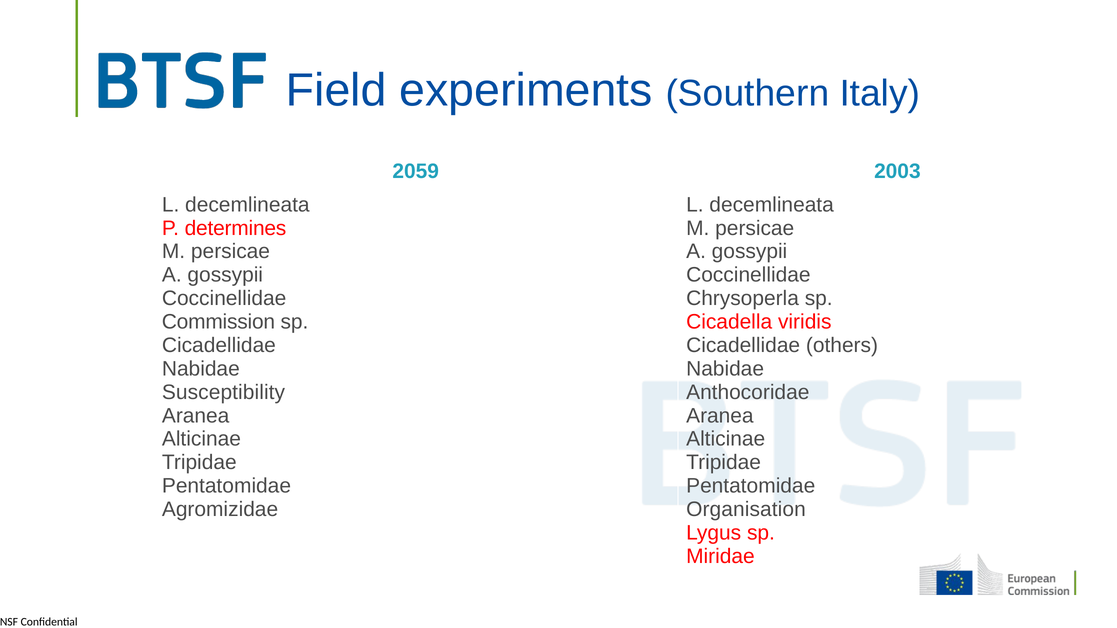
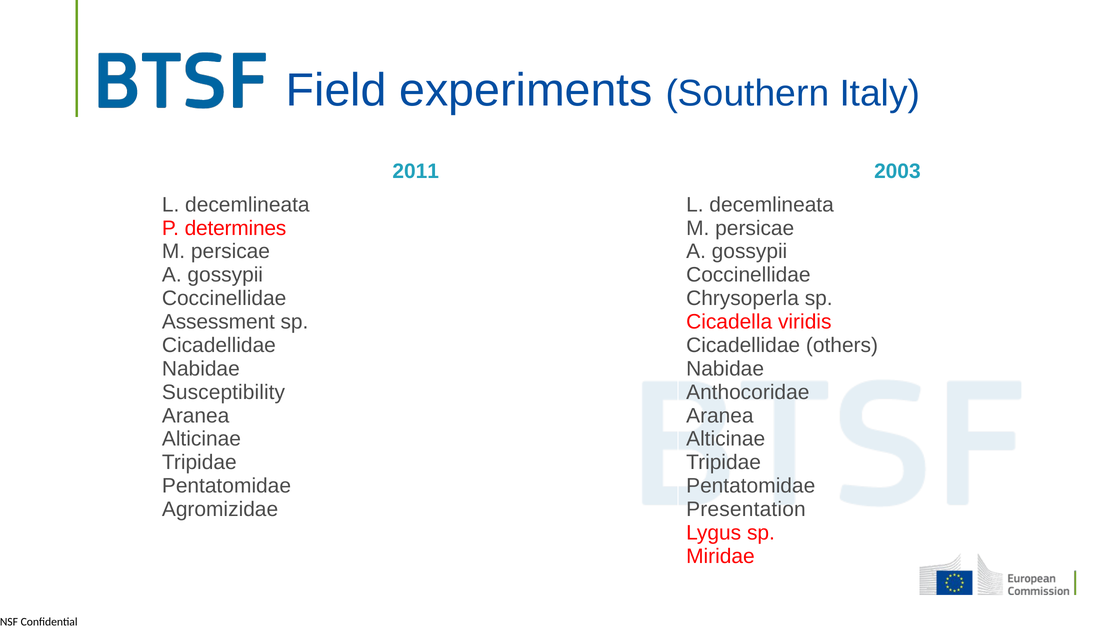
2059: 2059 -> 2011
Commission: Commission -> Assessment
Organisation: Organisation -> Presentation
